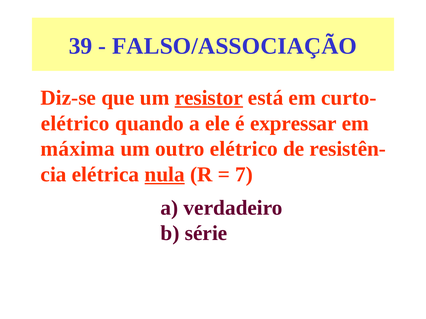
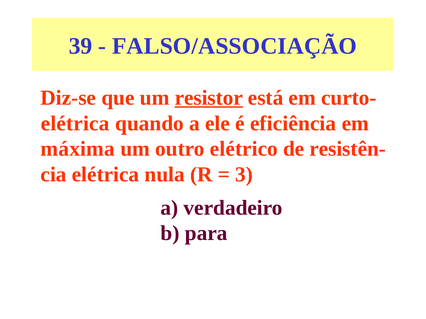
elétrico at (75, 124): elétrico -> elétrica
expressar: expressar -> eficiência
nula underline: present -> none
7: 7 -> 3
série: série -> para
